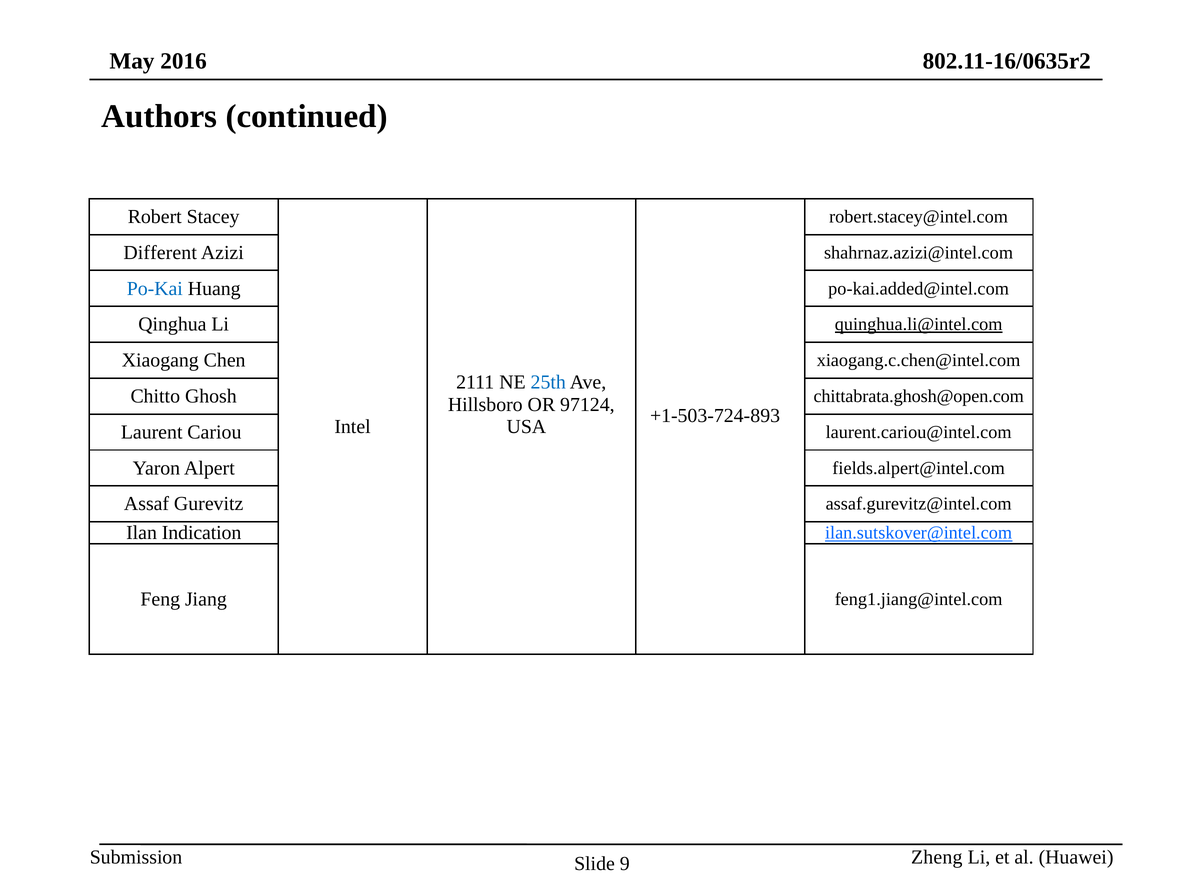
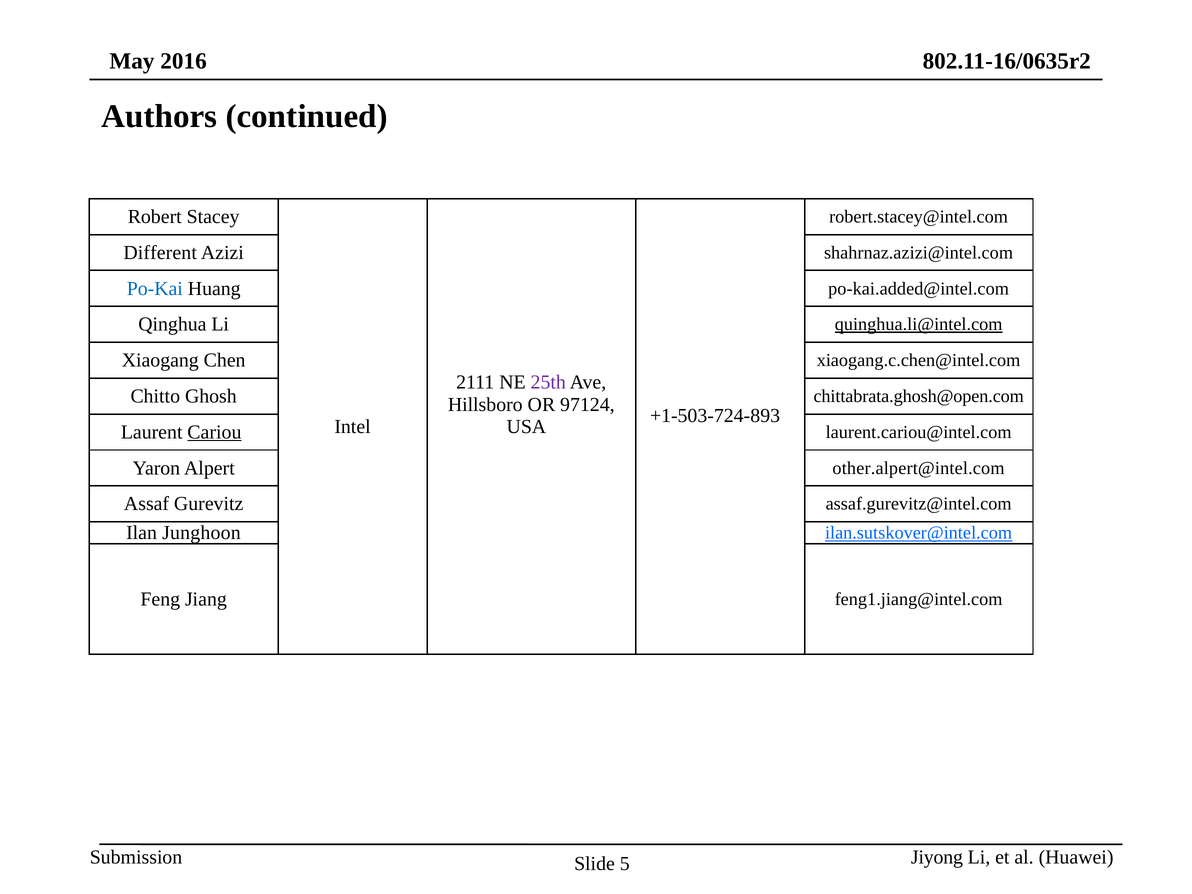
25th colour: blue -> purple
Cariou underline: none -> present
fields.alpert@intel.com: fields.alpert@intel.com -> other.alpert@intel.com
Indication: Indication -> Junghoon
Zheng: Zheng -> Jiyong
9: 9 -> 5
